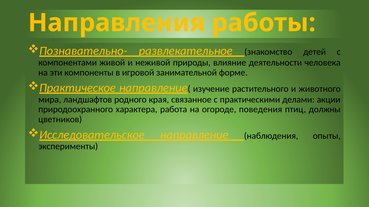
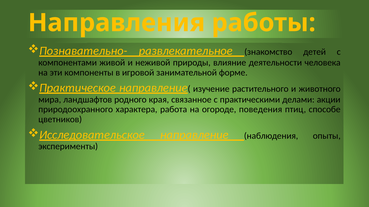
должны: должны -> способе
